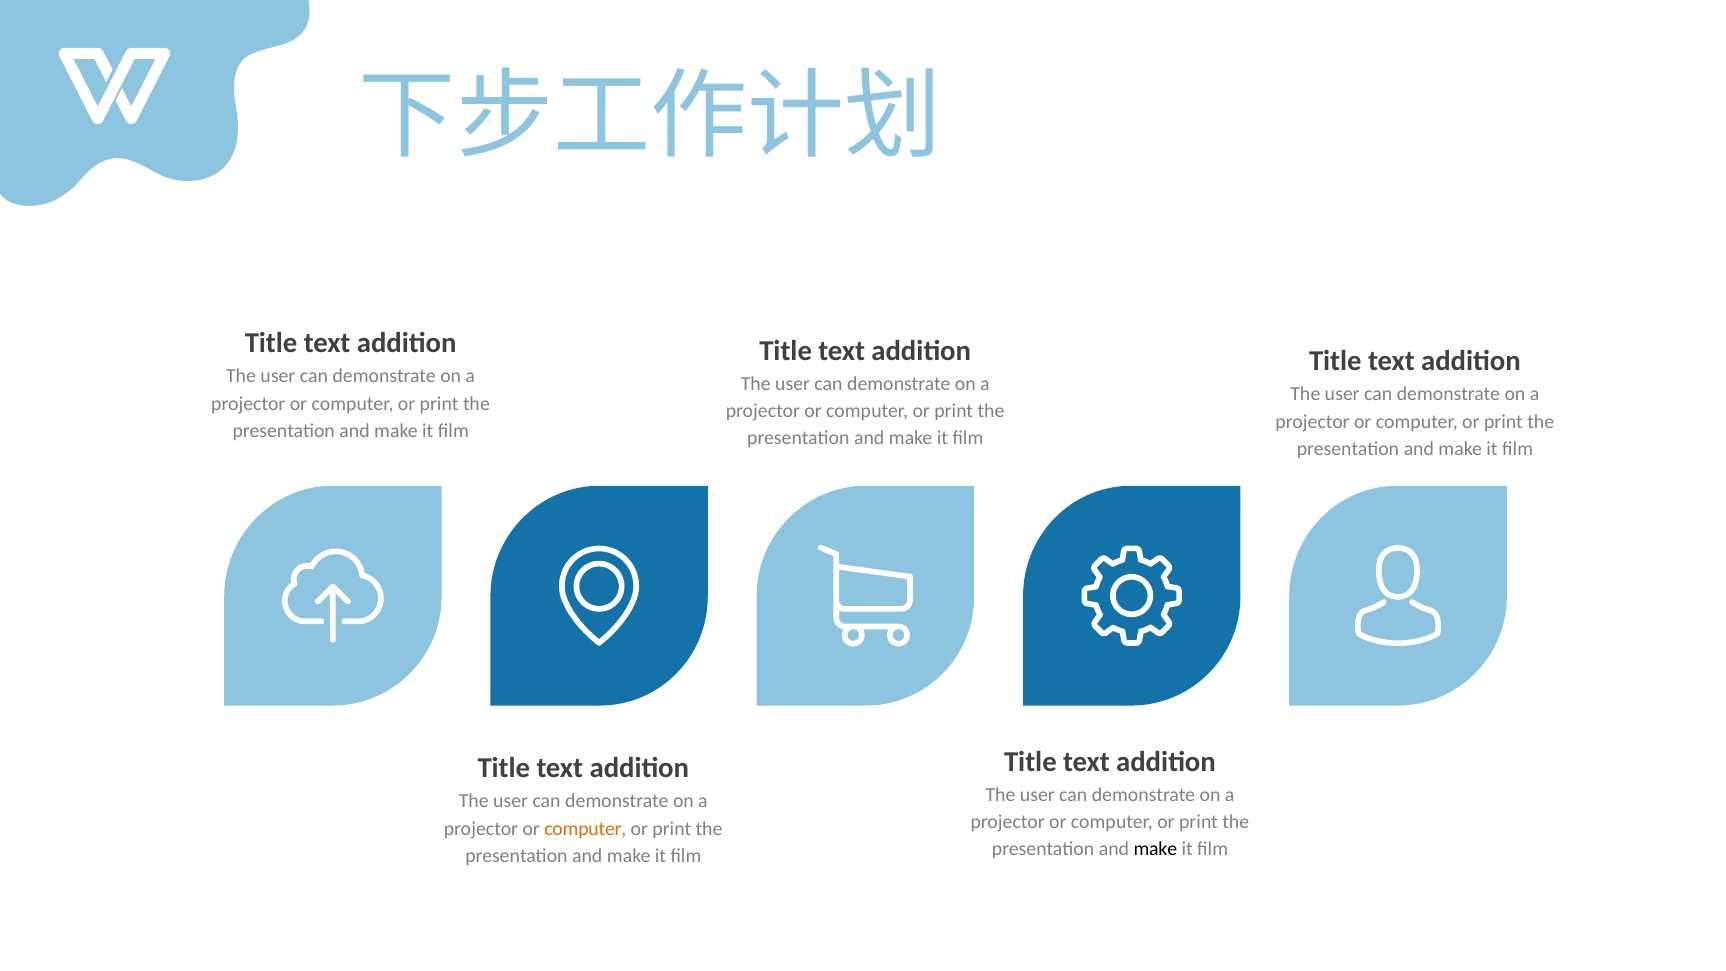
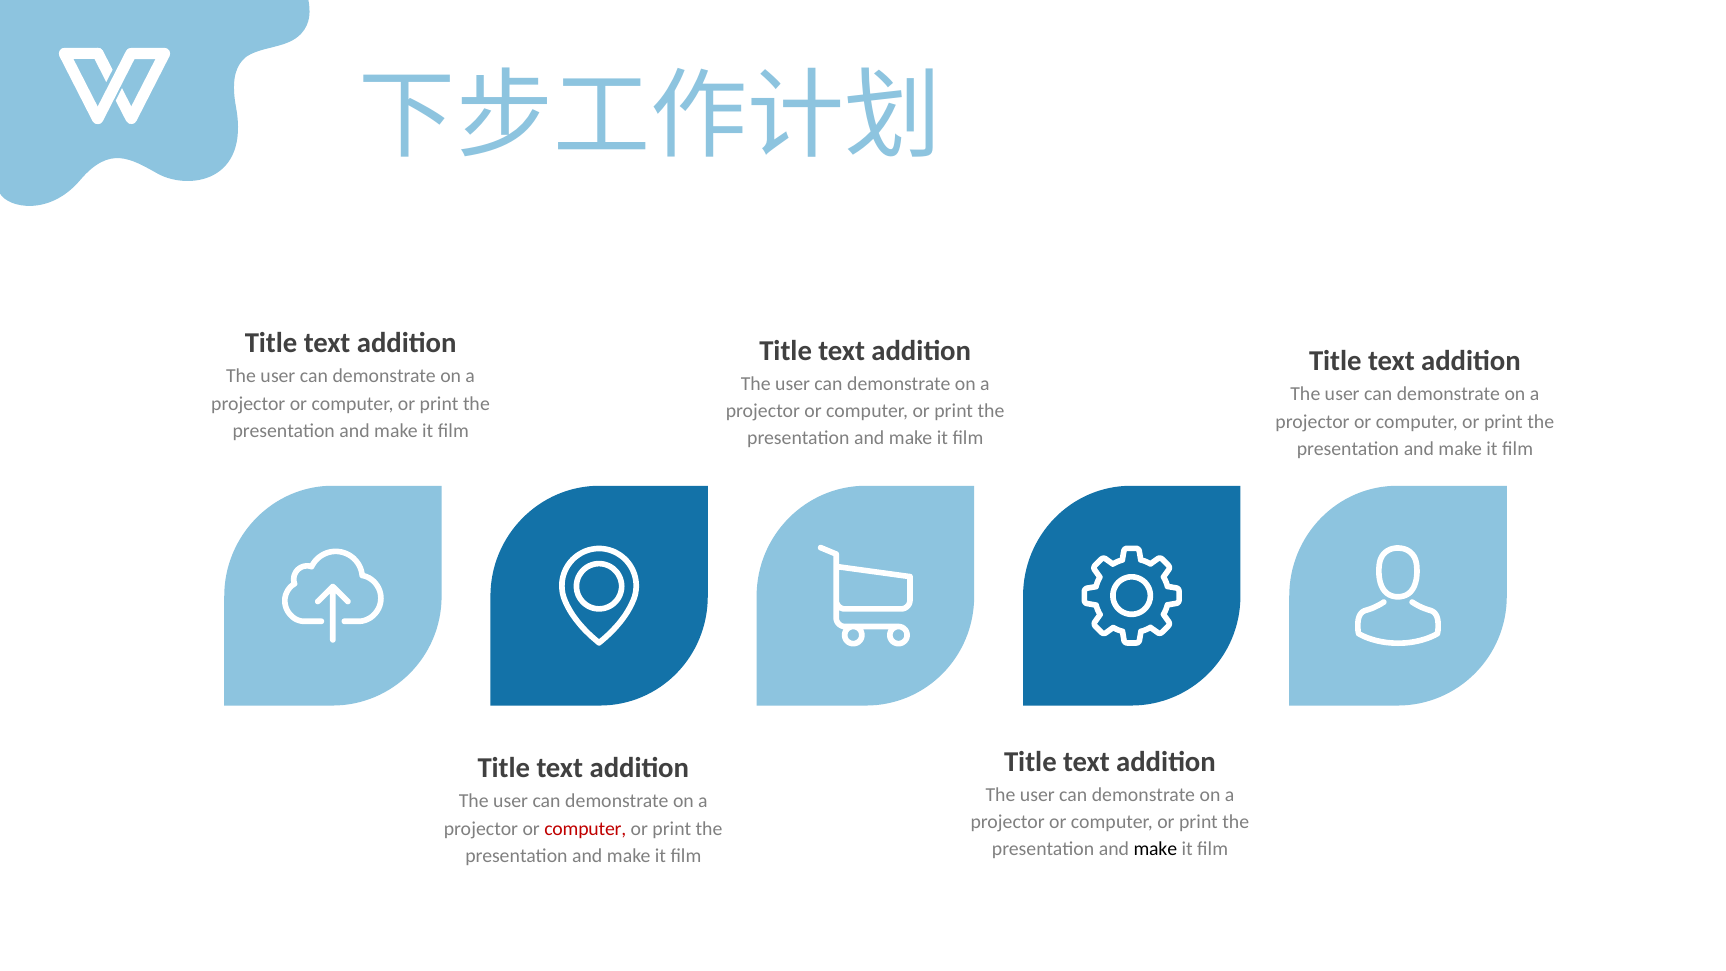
computer at (585, 828) colour: orange -> red
